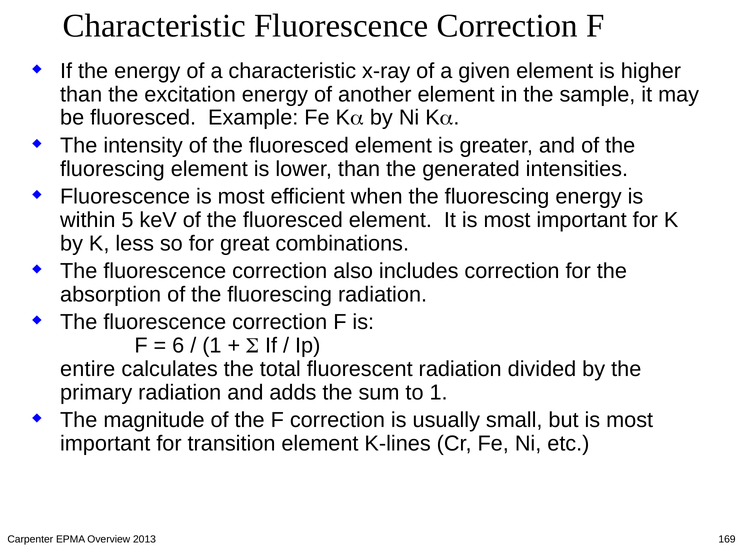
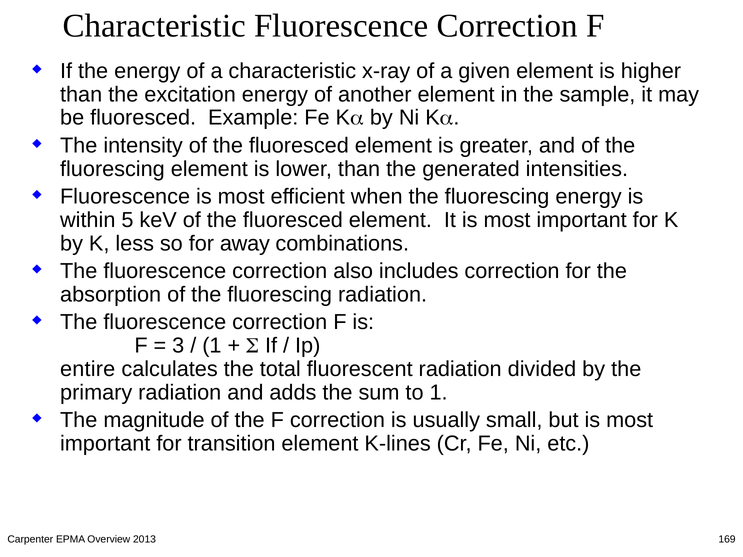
great: great -> away
6: 6 -> 3
